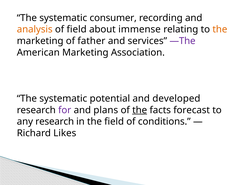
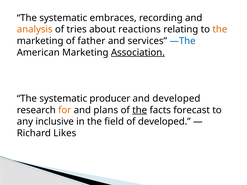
consumer: consumer -> embraces
of field: field -> tries
immense: immense -> reactions
—The colour: purple -> blue
Association underline: none -> present
potential: potential -> producer
for colour: purple -> orange
any research: research -> inclusive
of conditions: conditions -> developed
